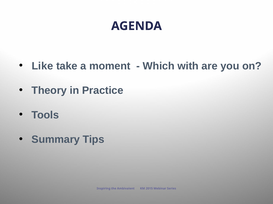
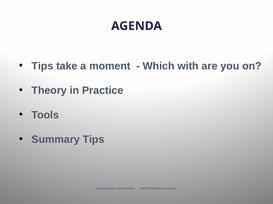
Like at (42, 66): Like -> Tips
